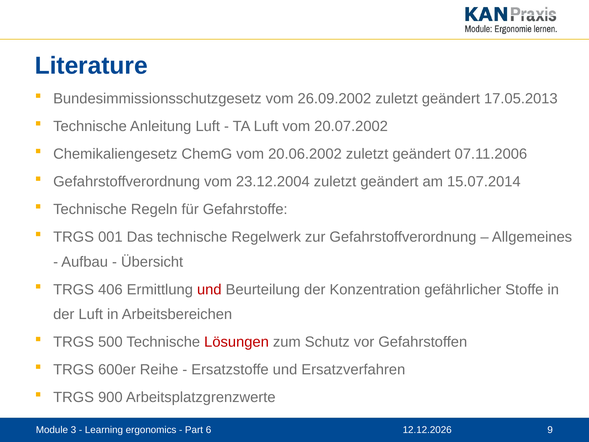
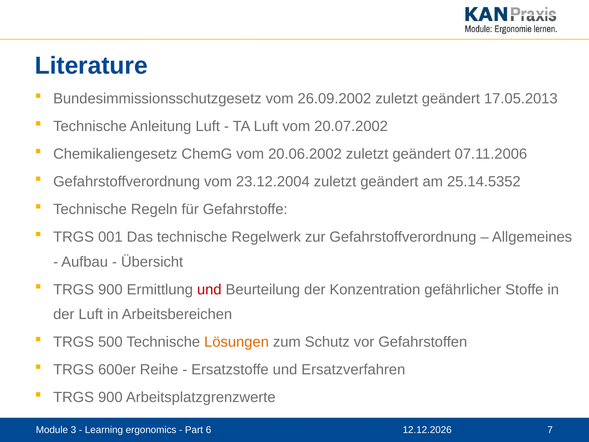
15.07.2014: 15.07.2014 -> 25.14.5352
406 at (110, 289): 406 -> 900
Lösungen colour: red -> orange
9: 9 -> 7
